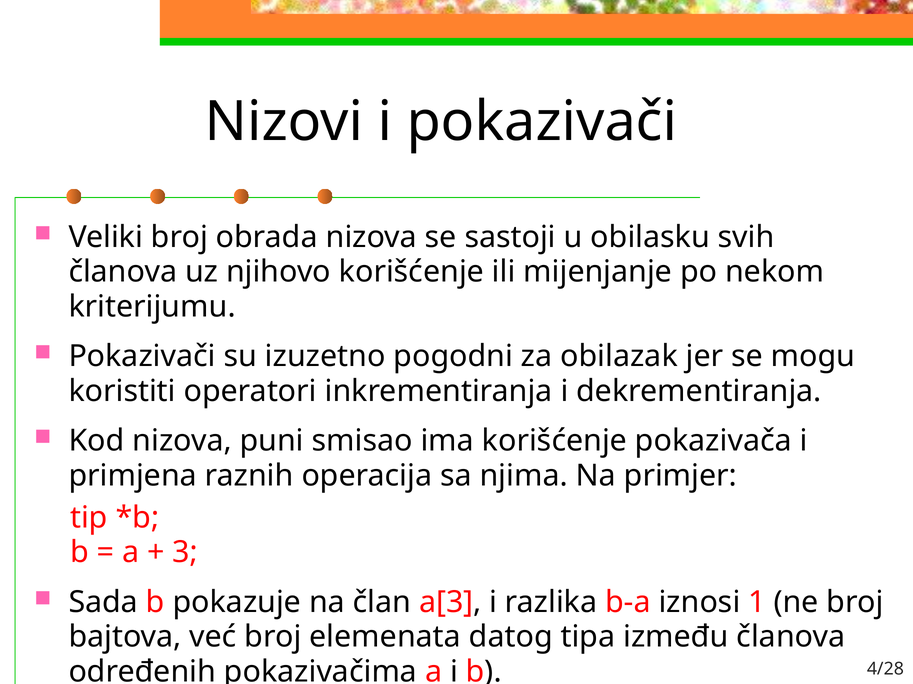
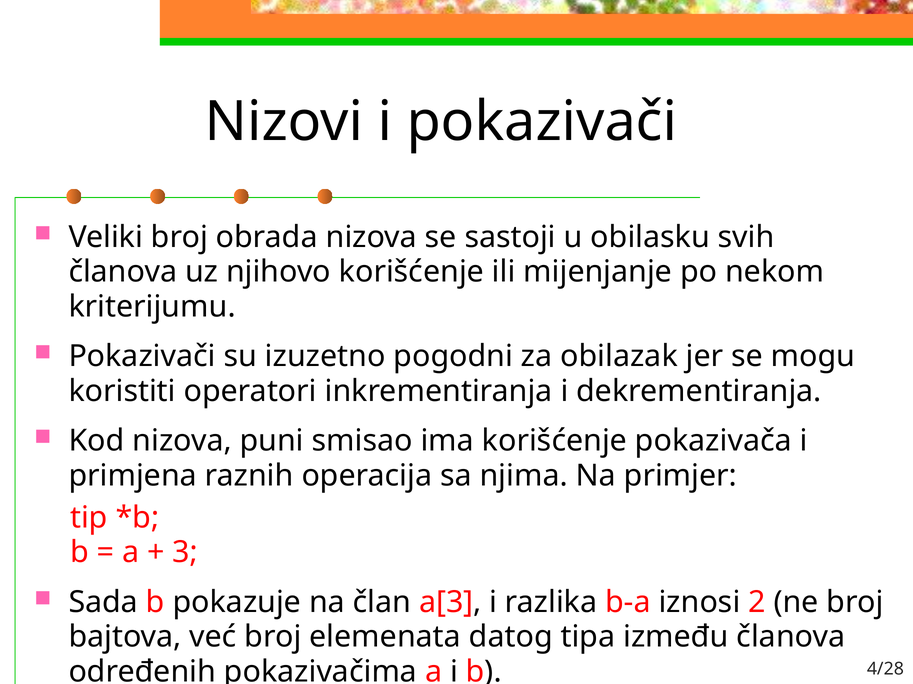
1: 1 -> 2
